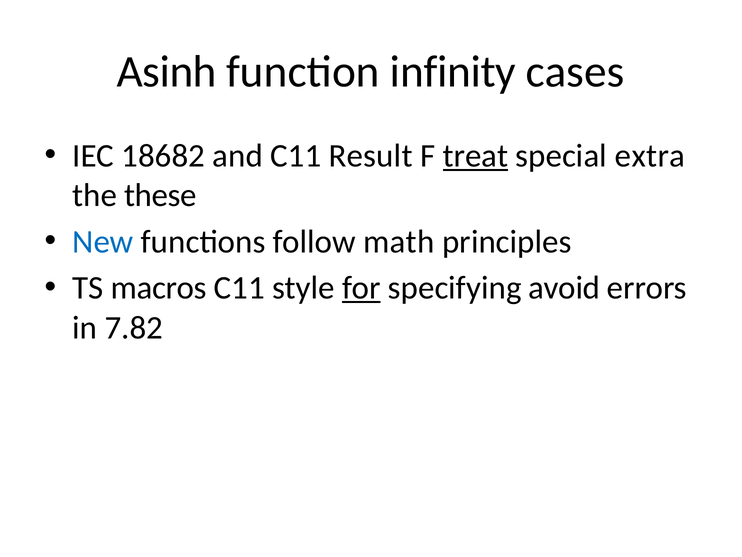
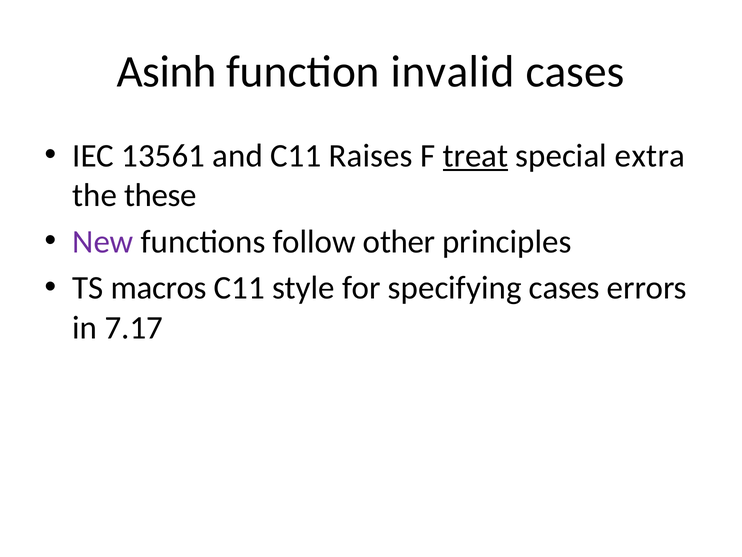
infinity: infinity -> invalid
18682: 18682 -> 13561
Result: Result -> Raises
New colour: blue -> purple
math: math -> other
for underline: present -> none
specifying avoid: avoid -> cases
7.82: 7.82 -> 7.17
